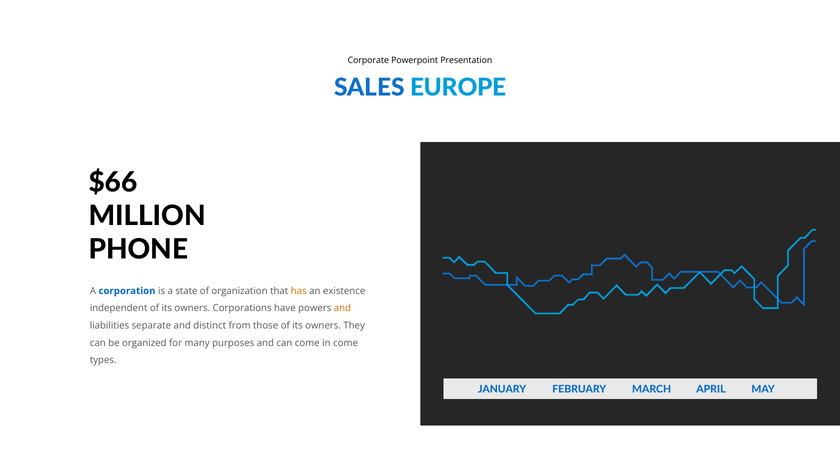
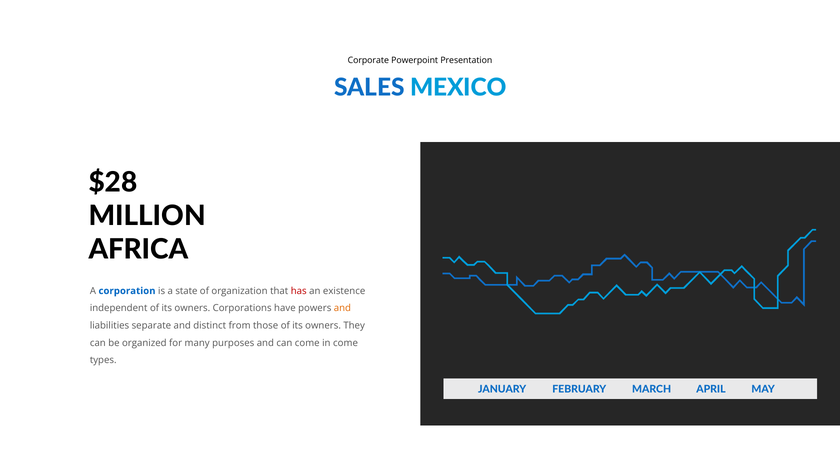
EUROPE: EUROPE -> MEXICO
$66: $66 -> $28
PHONE: PHONE -> AFRICA
has colour: orange -> red
